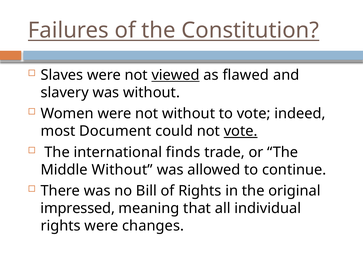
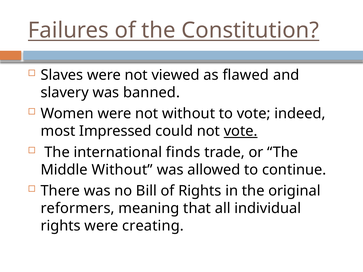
viewed underline: present -> none
was without: without -> banned
Document: Document -> Impressed
impressed: impressed -> reformers
changes: changes -> creating
